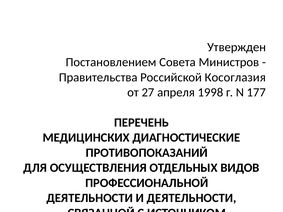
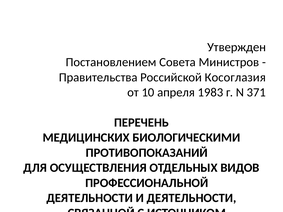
27: 27 -> 10
1998: 1998 -> 1983
177: 177 -> 371
ДИАГНОСТИЧЕСКИЕ: ДИАГНОСТИЧЕСКИЕ -> БИОЛОГИЧЕСКИМИ
